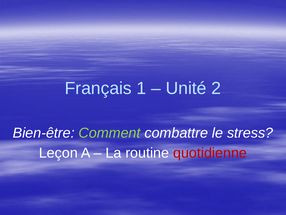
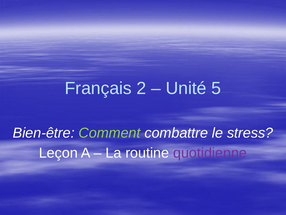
1: 1 -> 2
2: 2 -> 5
quotidienne colour: red -> purple
